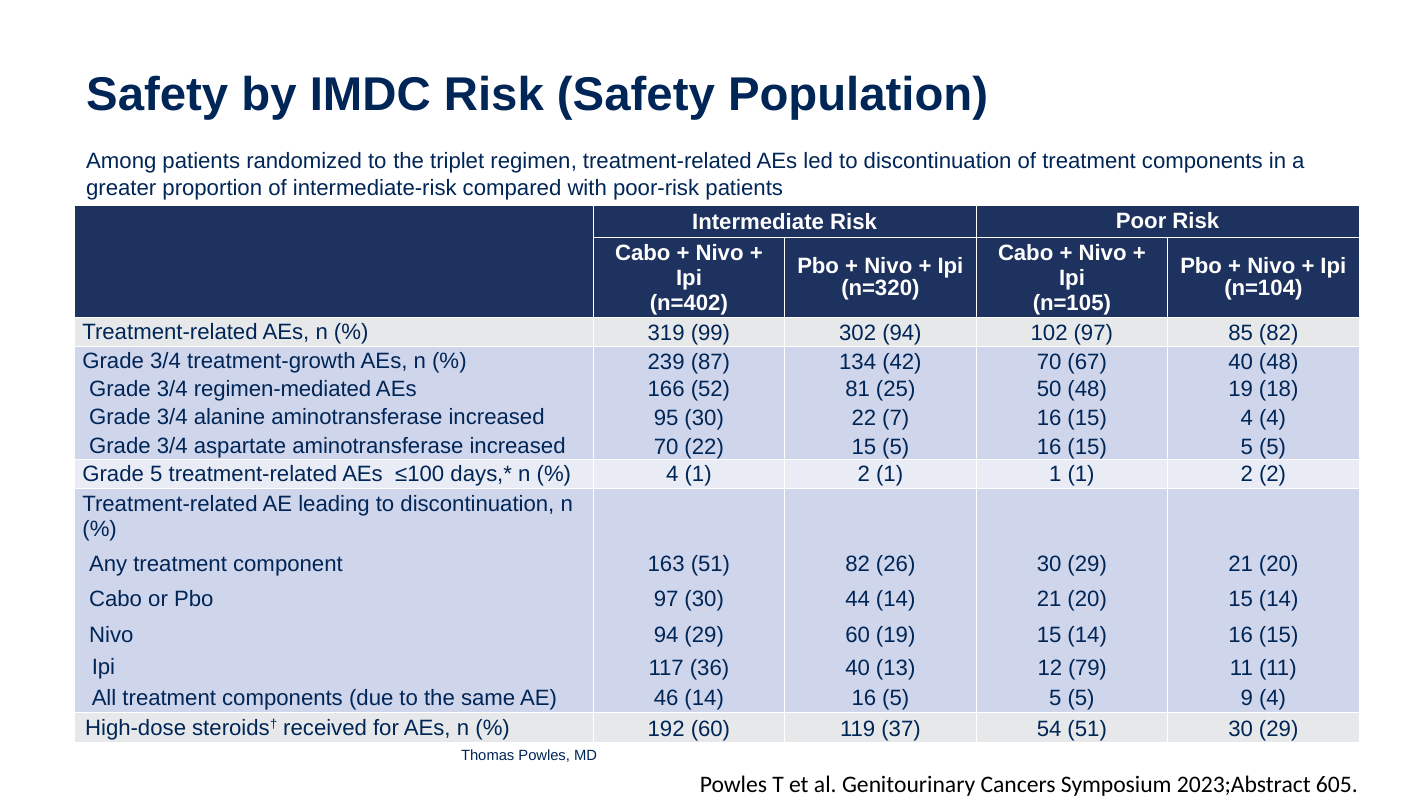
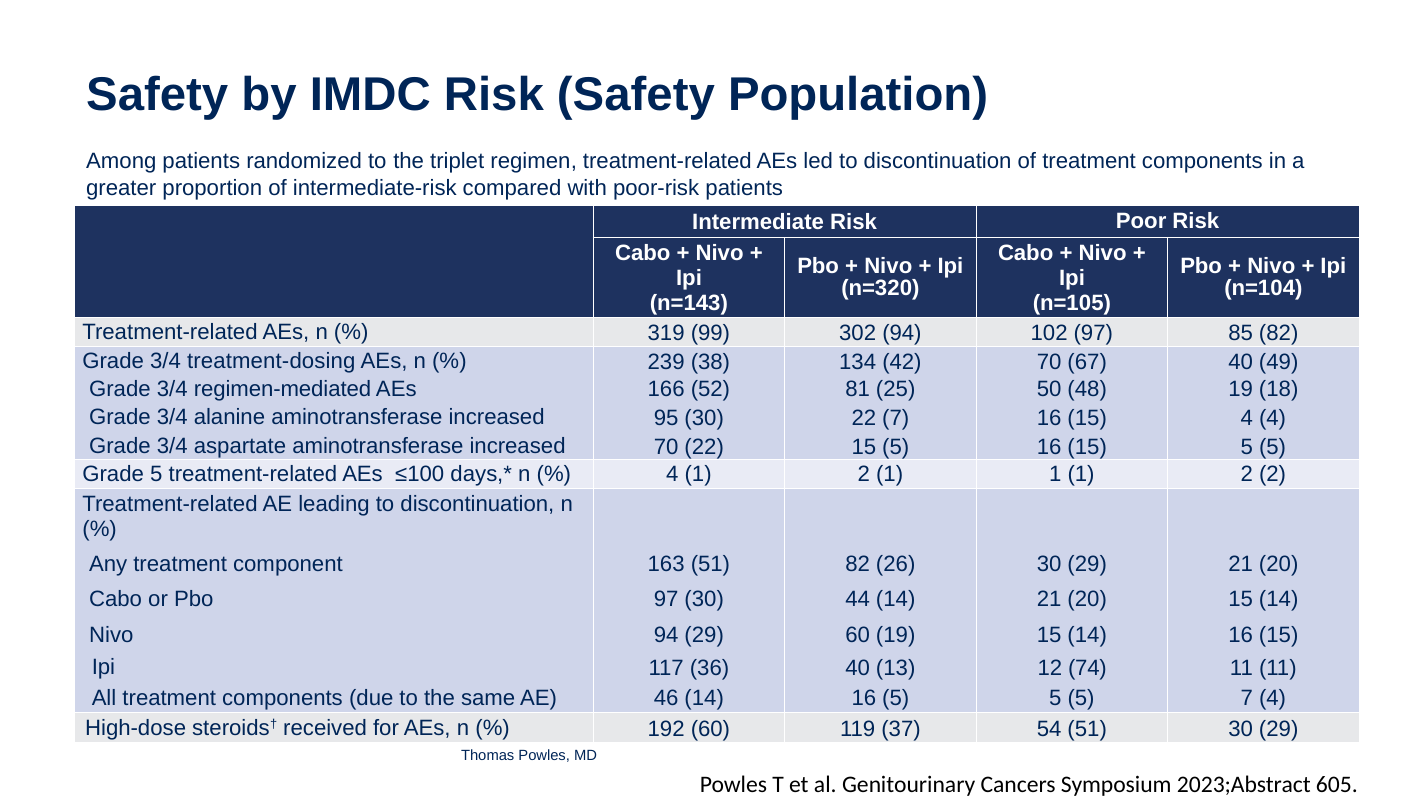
n=402: n=402 -> n=143
treatment-growth: treatment-growth -> treatment-dosing
87: 87 -> 38
40 48: 48 -> 49
79: 79 -> 74
5 9: 9 -> 7
